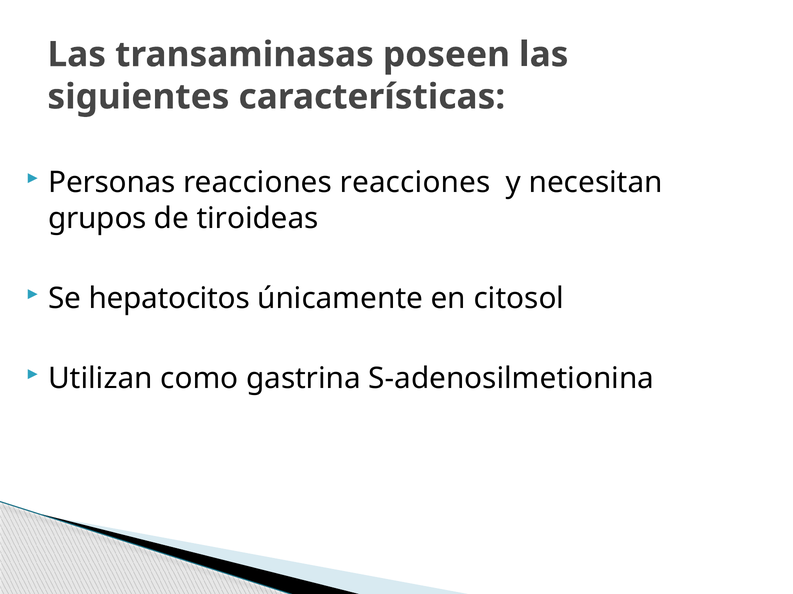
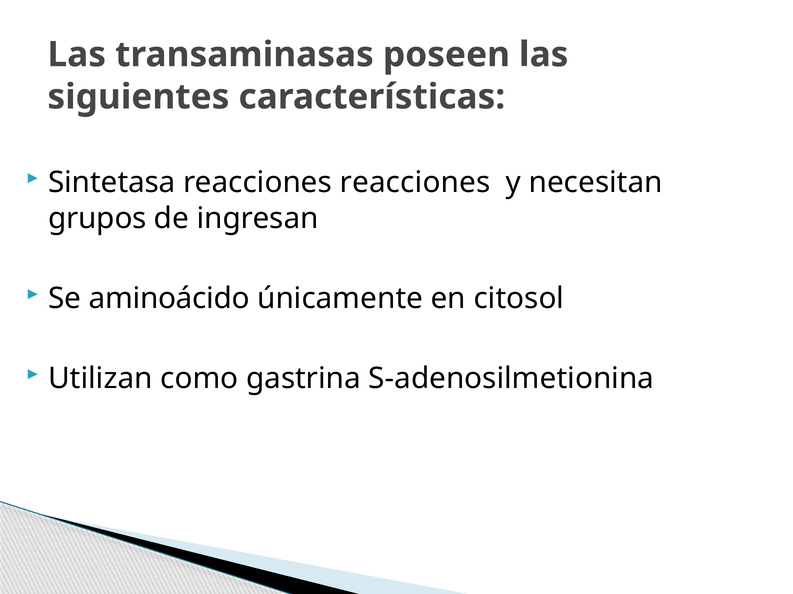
Personas: Personas -> Sintetasa
tiroideas: tiroideas -> ingresan
hepatocitos: hepatocitos -> aminoácido
